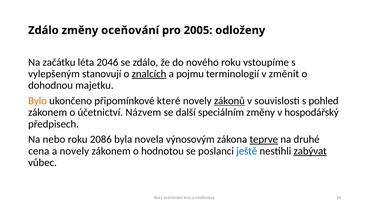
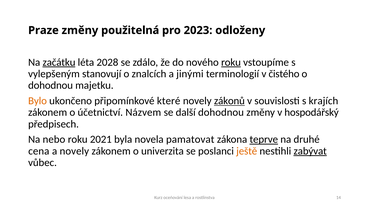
Zdálo at (43, 30): Zdálo -> Praze
oceňování: oceňování -> použitelná
2005: 2005 -> 2023
začátku underline: none -> present
2046: 2046 -> 2028
roku at (231, 62) underline: none -> present
znalcích underline: present -> none
pojmu: pojmu -> jinými
změnit: změnit -> čistého
pohled: pohled -> krajích
další speciálním: speciálním -> dohodnou
2086: 2086 -> 2021
výnosovým: výnosovým -> pamatovat
hodnotou: hodnotou -> univerzita
ještě colour: blue -> orange
